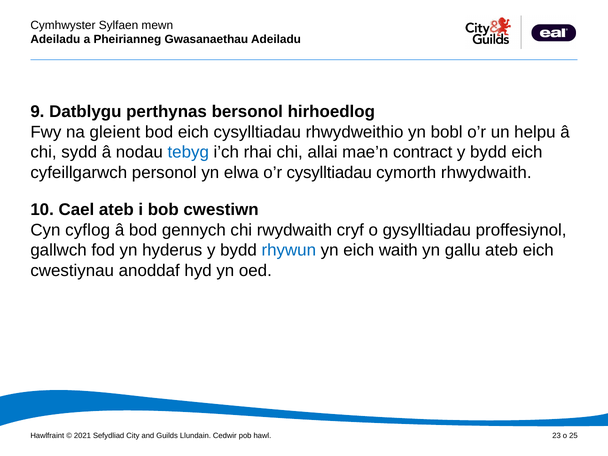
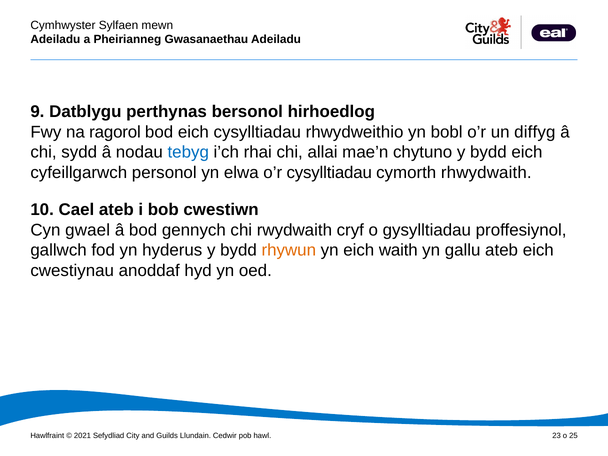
gleient: gleient -> ragorol
helpu: helpu -> diffyg
contract: contract -> chytuno
cyflog: cyflog -> gwael
rhywun colour: blue -> orange
